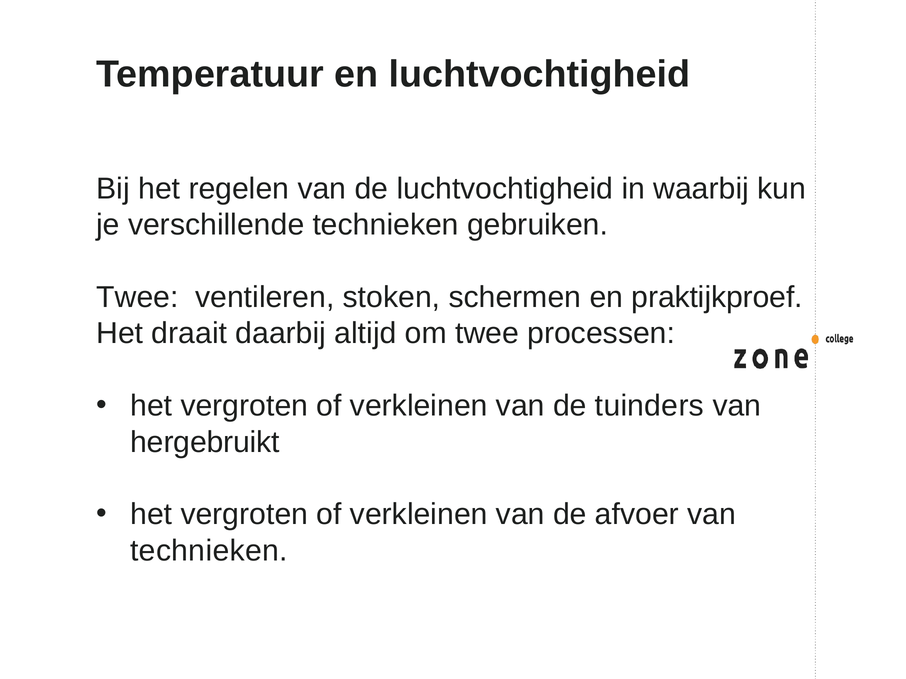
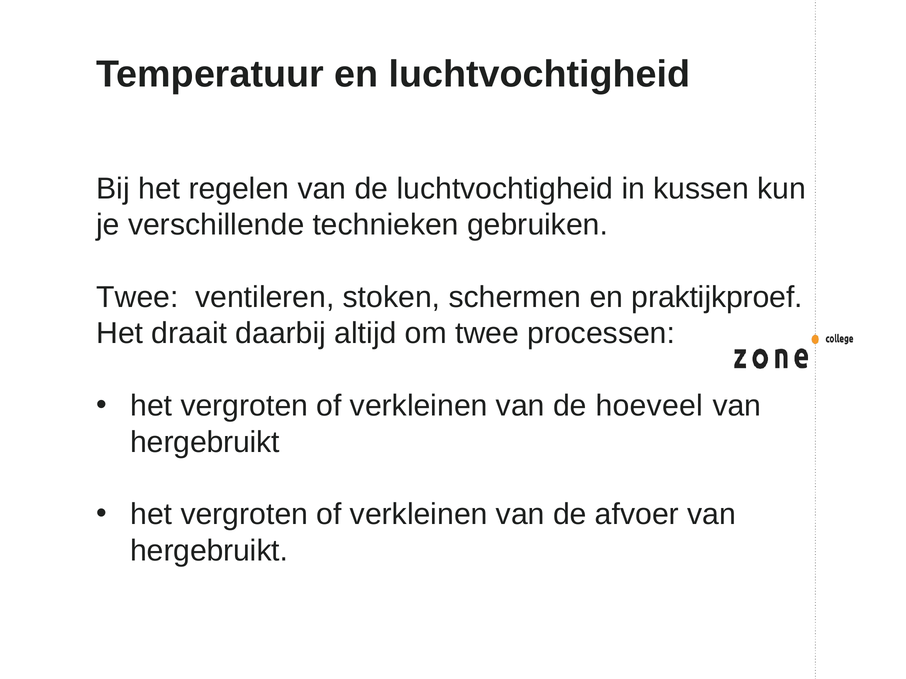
waarbij: waarbij -> kussen
tuinders: tuinders -> hoeveel
technieken at (209, 551): technieken -> hergebruikt
